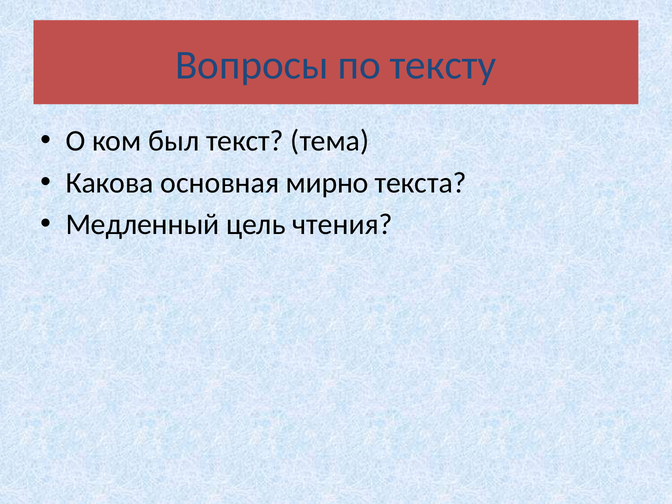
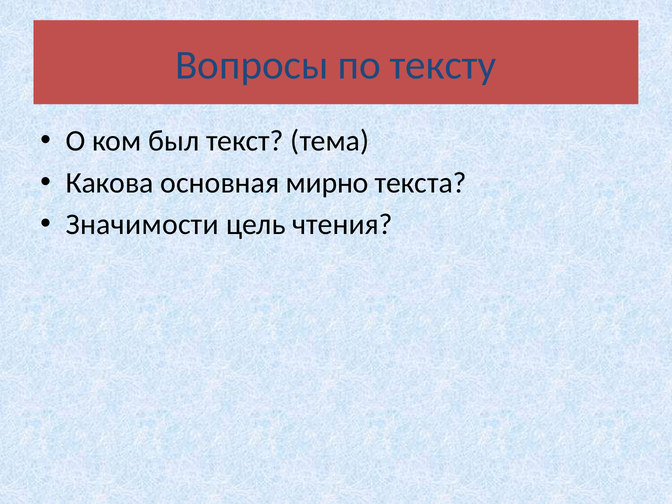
Медленный: Медленный -> Значимости
